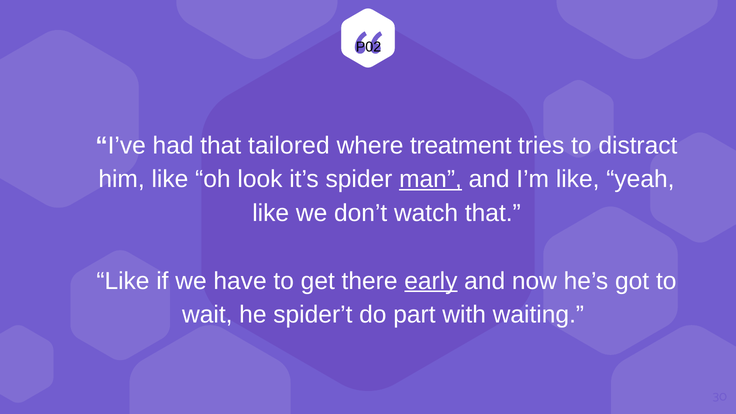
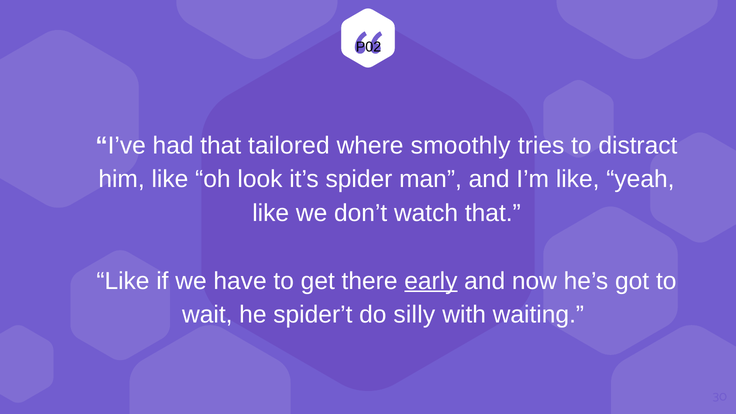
treatment: treatment -> smoothly
man underline: present -> none
part: part -> silly
